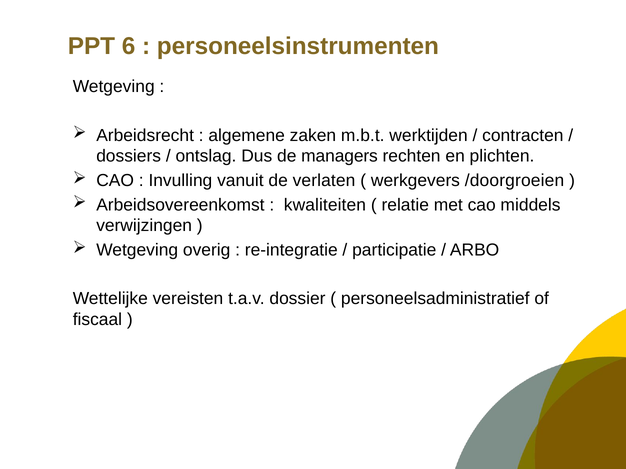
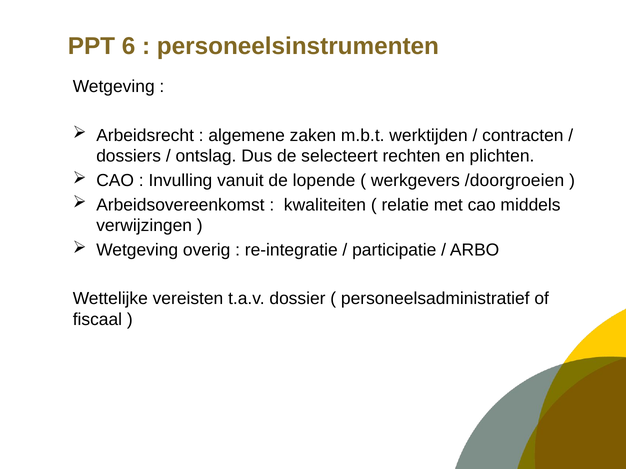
managers: managers -> selecteert
verlaten: verlaten -> lopende
